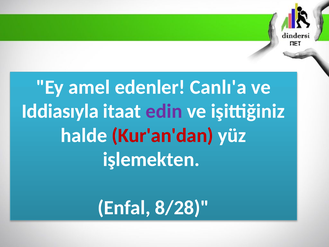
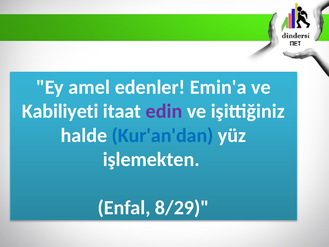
Canlı'a: Canlı'a -> Emin'a
Iddiasıyla: Iddiasıyla -> Kabiliyeti
Kur'an'dan colour: red -> blue
8/28: 8/28 -> 8/29
